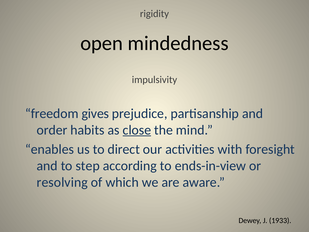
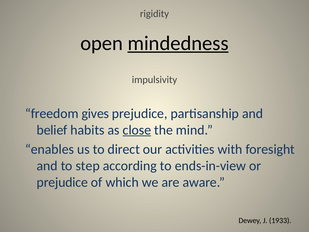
mindedness underline: none -> present
order: order -> belief
resolving at (62, 182): resolving -> prejudice
